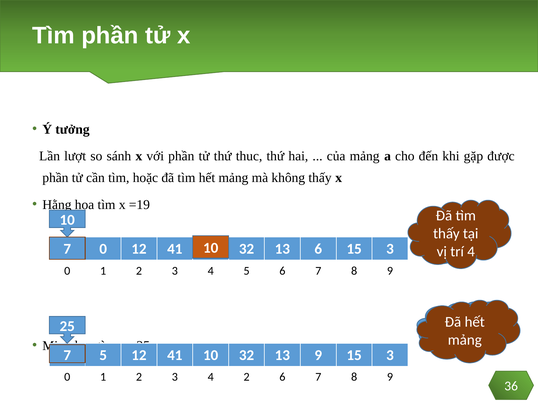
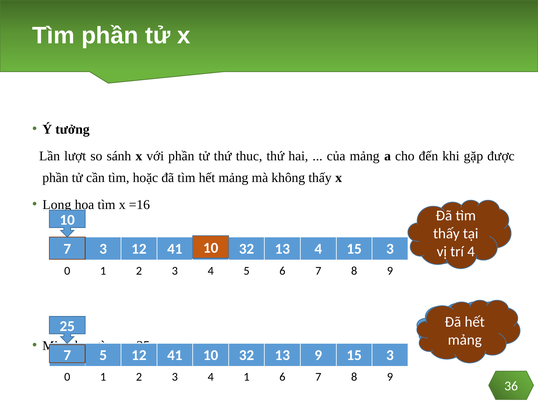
Hằng: Hằng -> Long
=19: =19 -> =16
7 0: 0 -> 3
13 6: 6 -> 4
4 2: 2 -> 1
